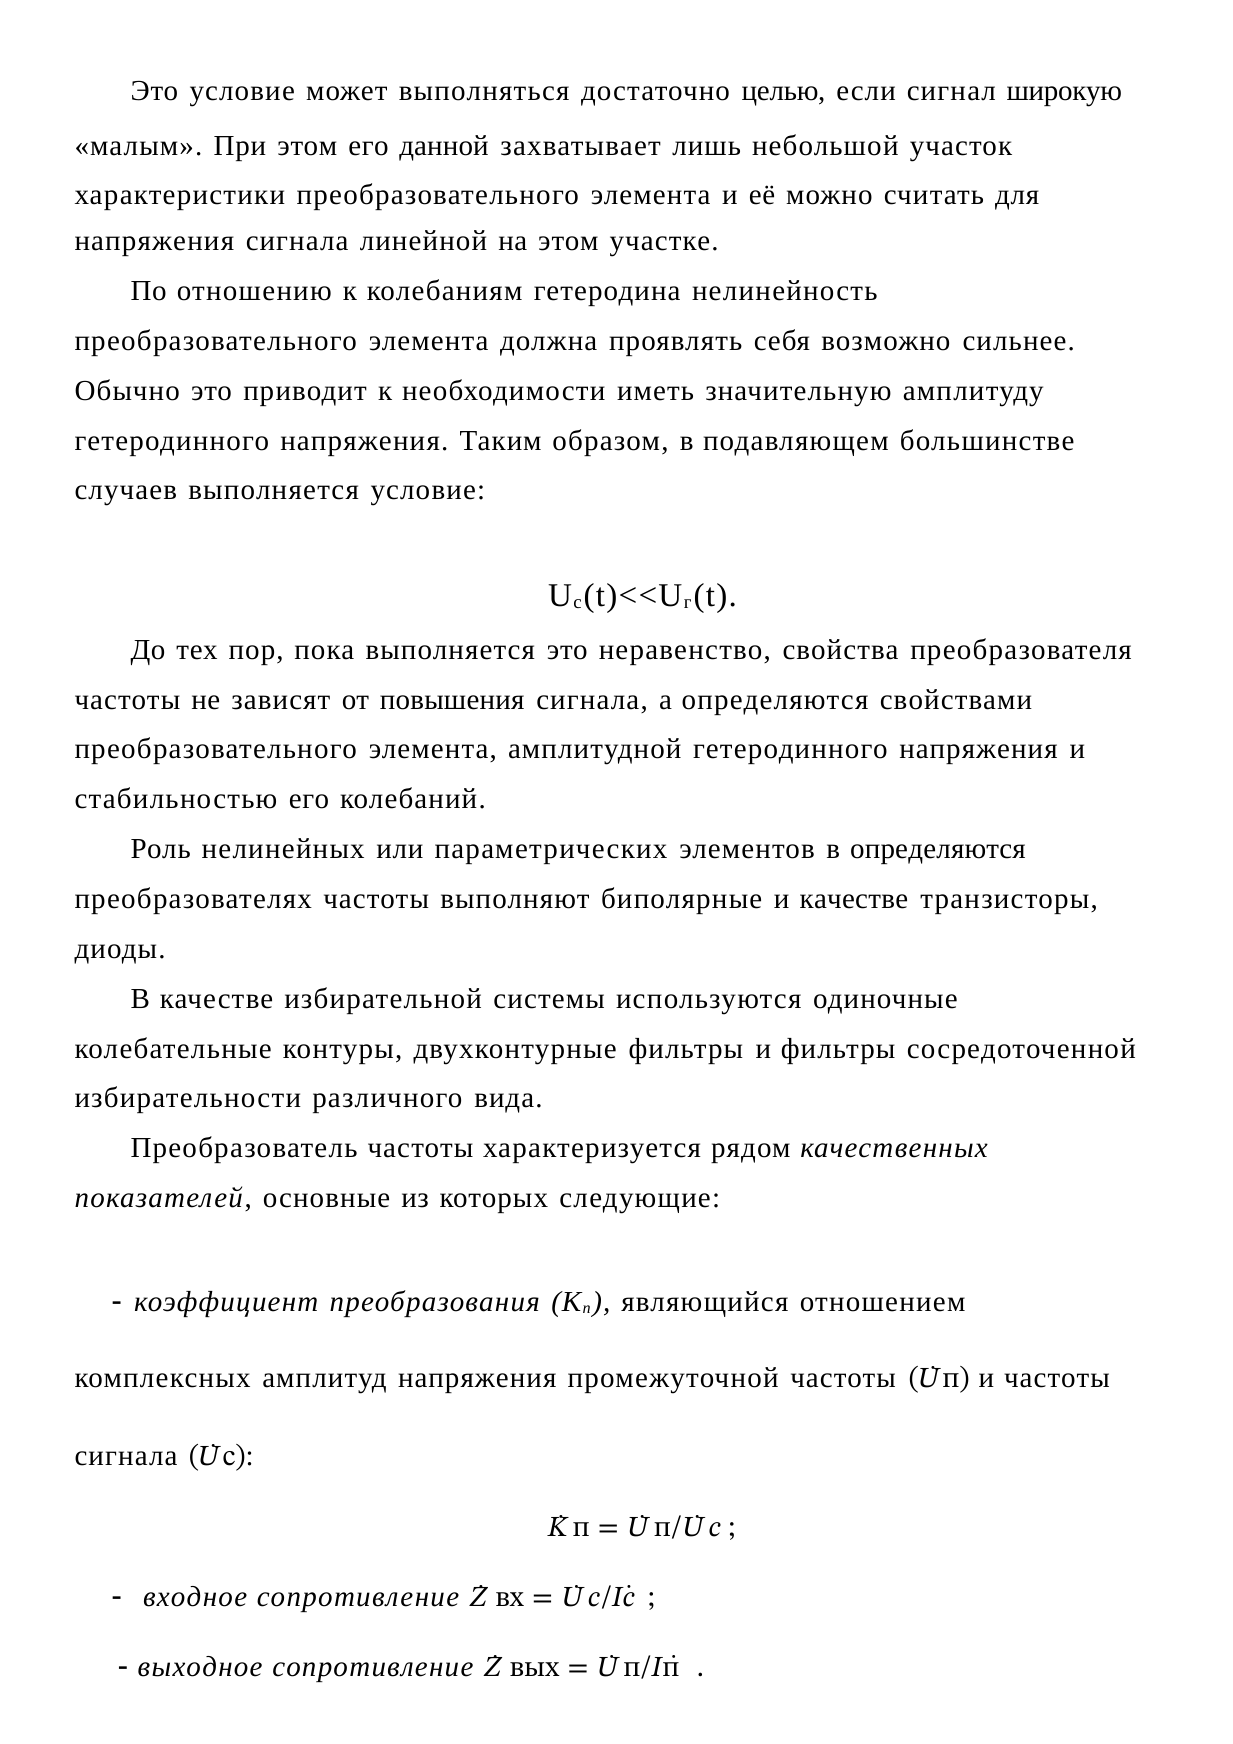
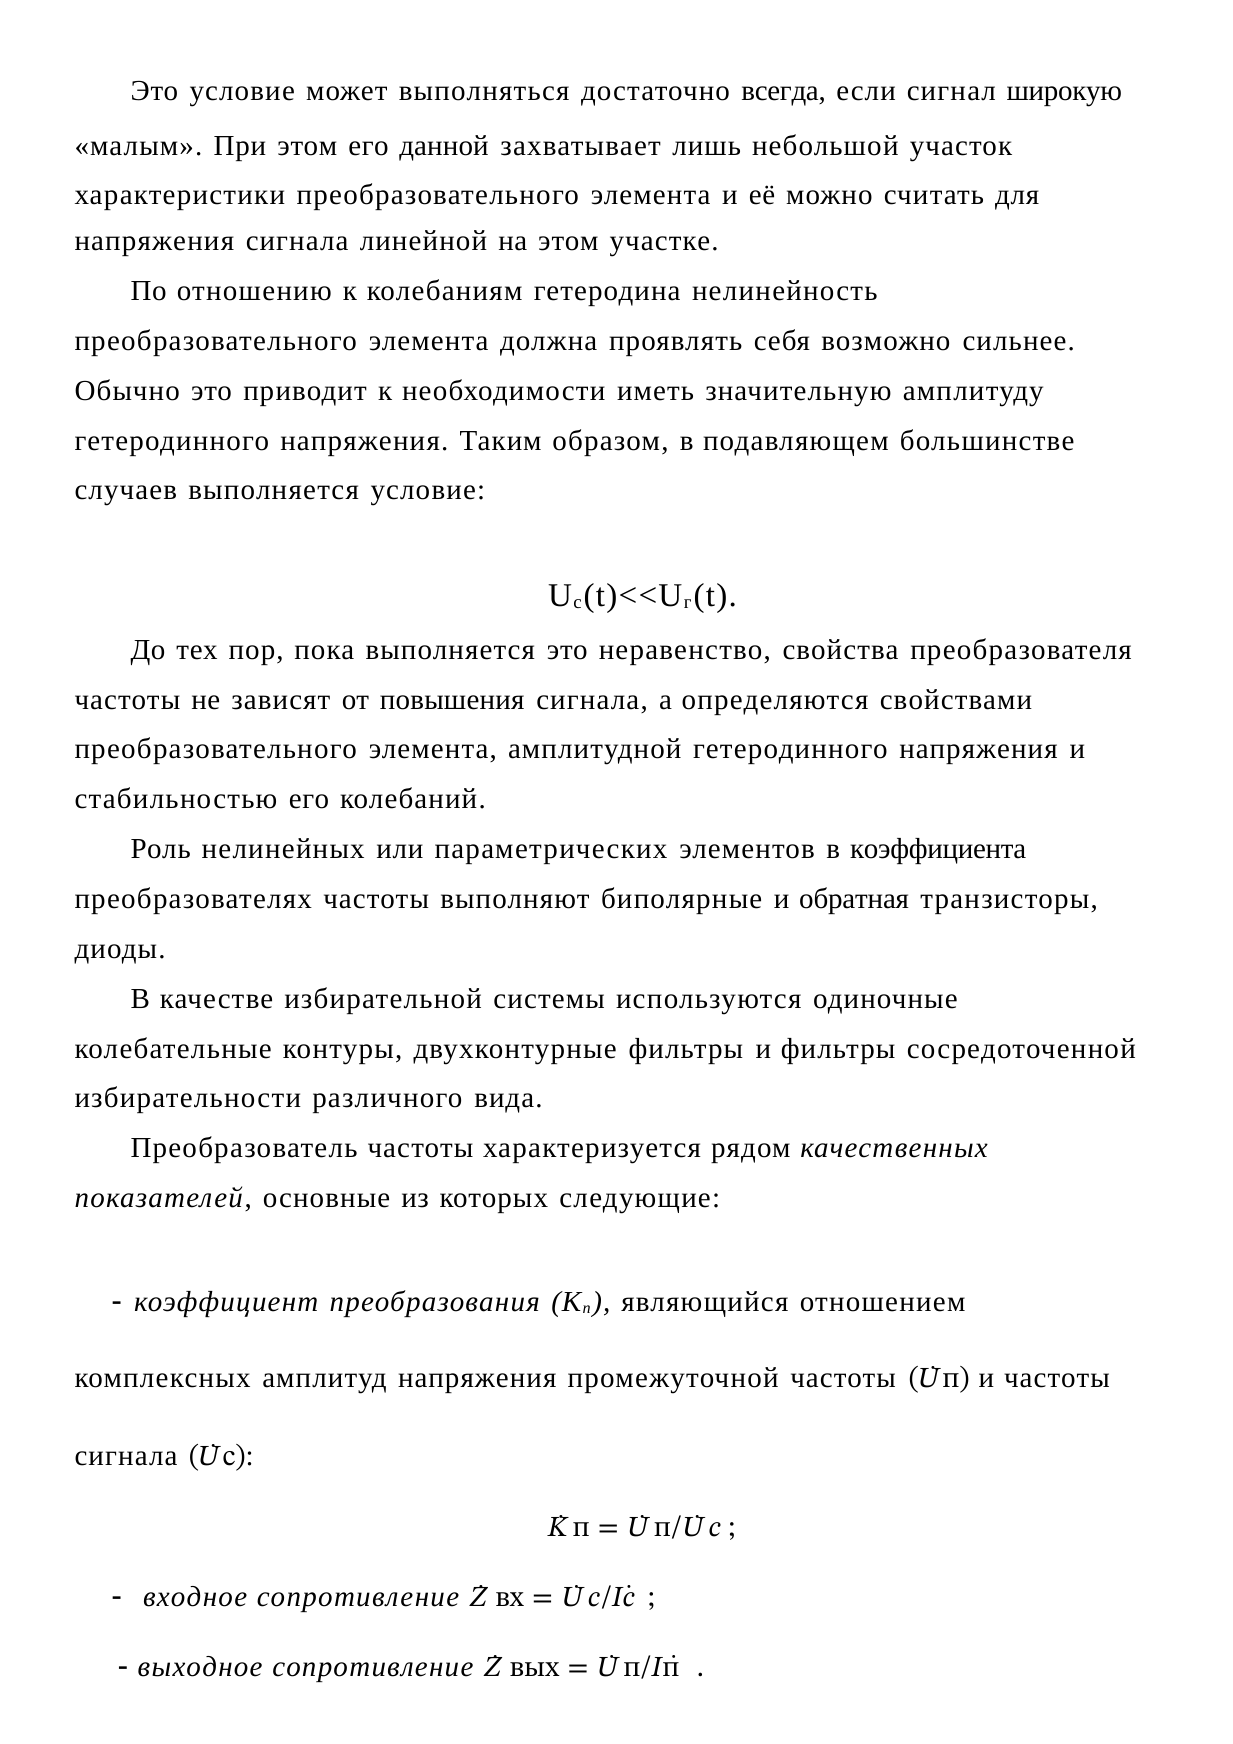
целью: целью -> всегда
в определяются: определяются -> коэффициента
и качестве: качестве -> обратная
